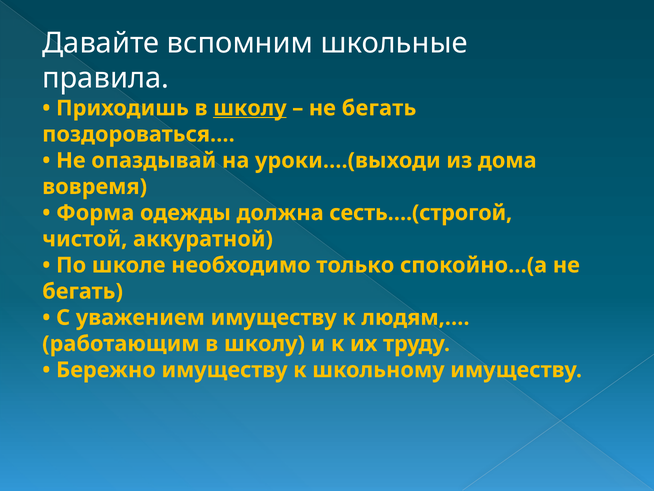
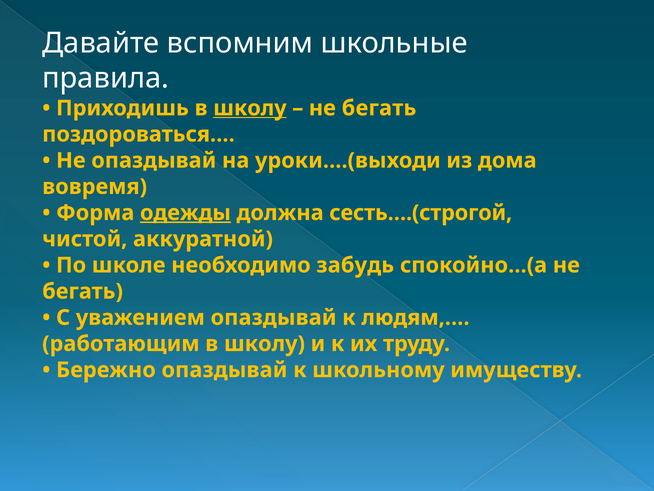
одежды underline: none -> present
только: только -> забудь
уважением имуществу: имуществу -> опаздывай
Бережно имуществу: имуществу -> опаздывай
